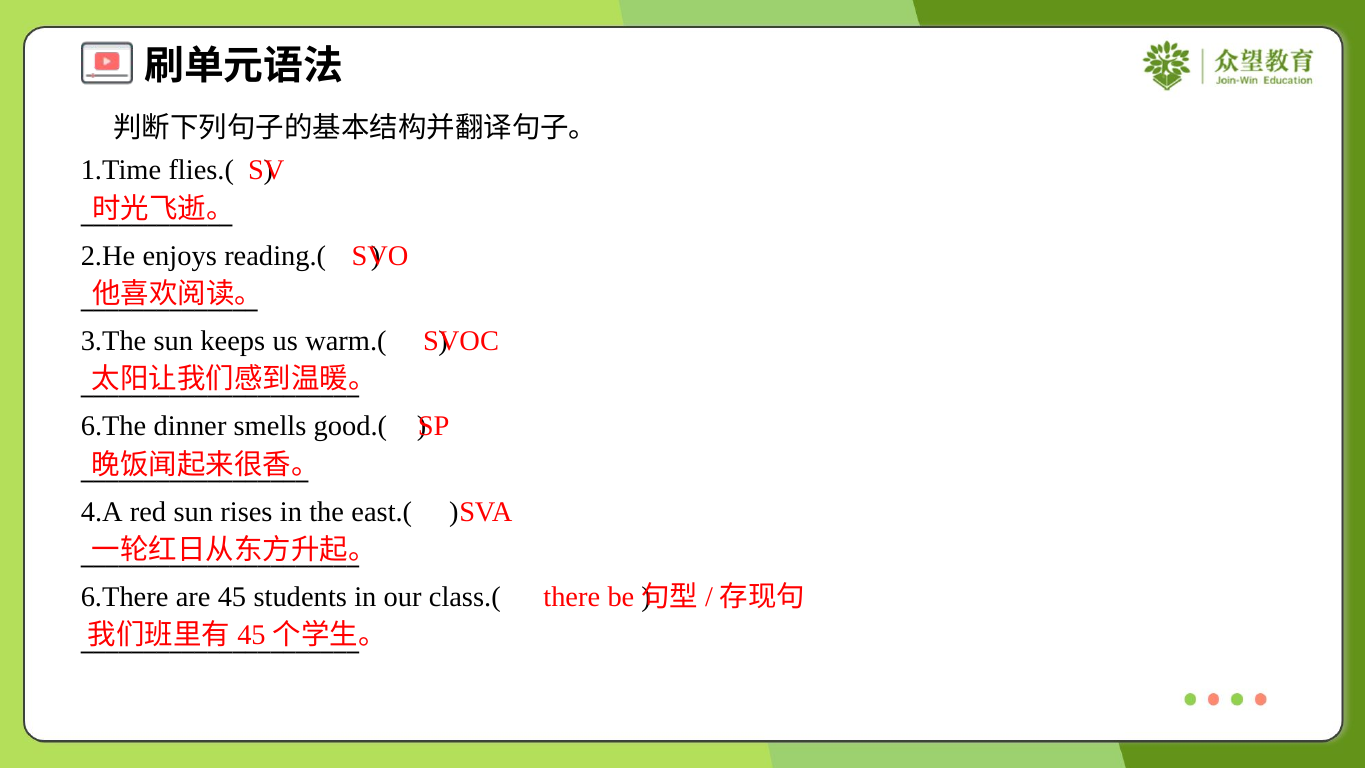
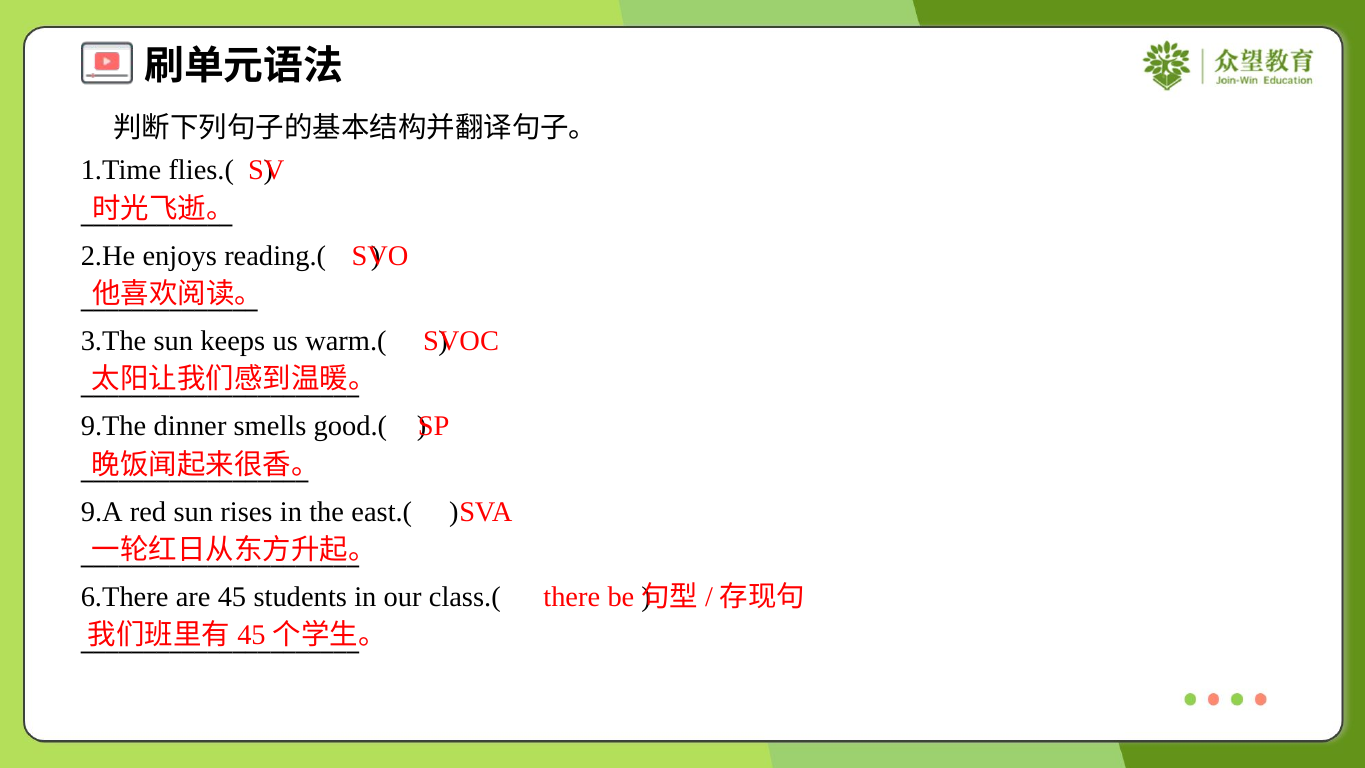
6.The: 6.The -> 9.The
4.A: 4.A -> 9.A
